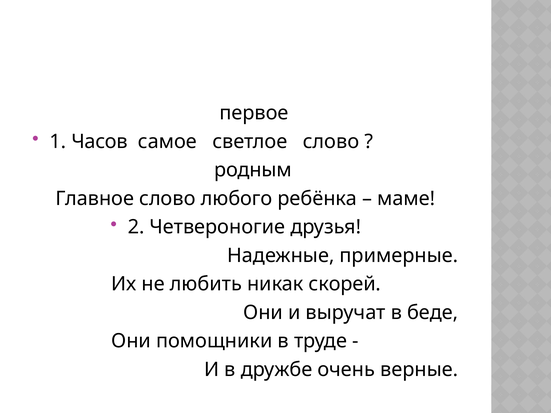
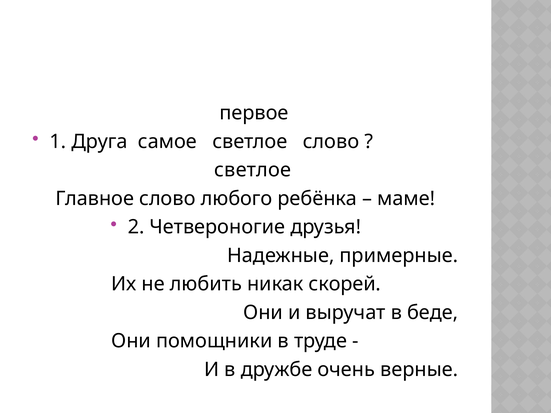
Часов: Часов -> Друга
родным at (253, 170): родным -> светлое
